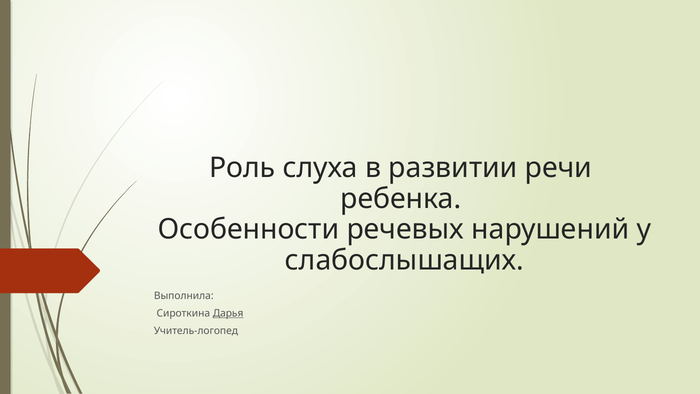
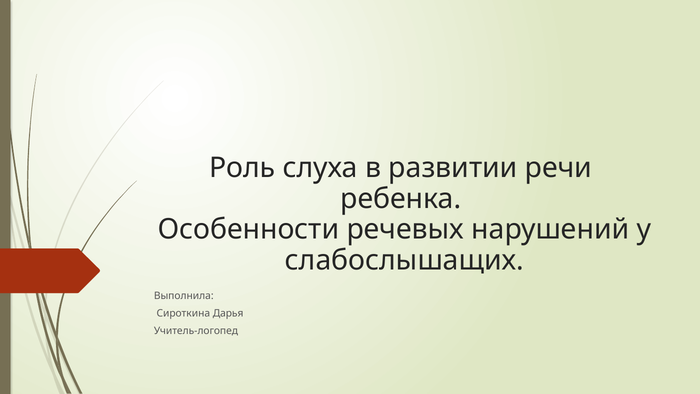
Дарья underline: present -> none
